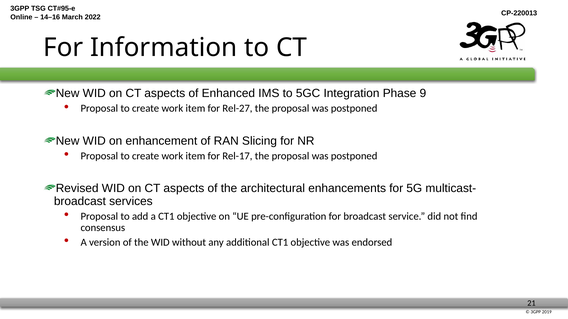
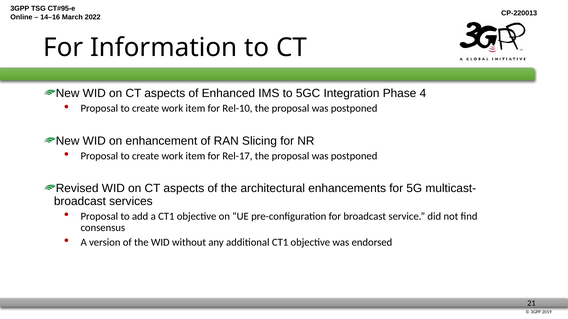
9: 9 -> 4
Rel-27: Rel-27 -> Rel-10
